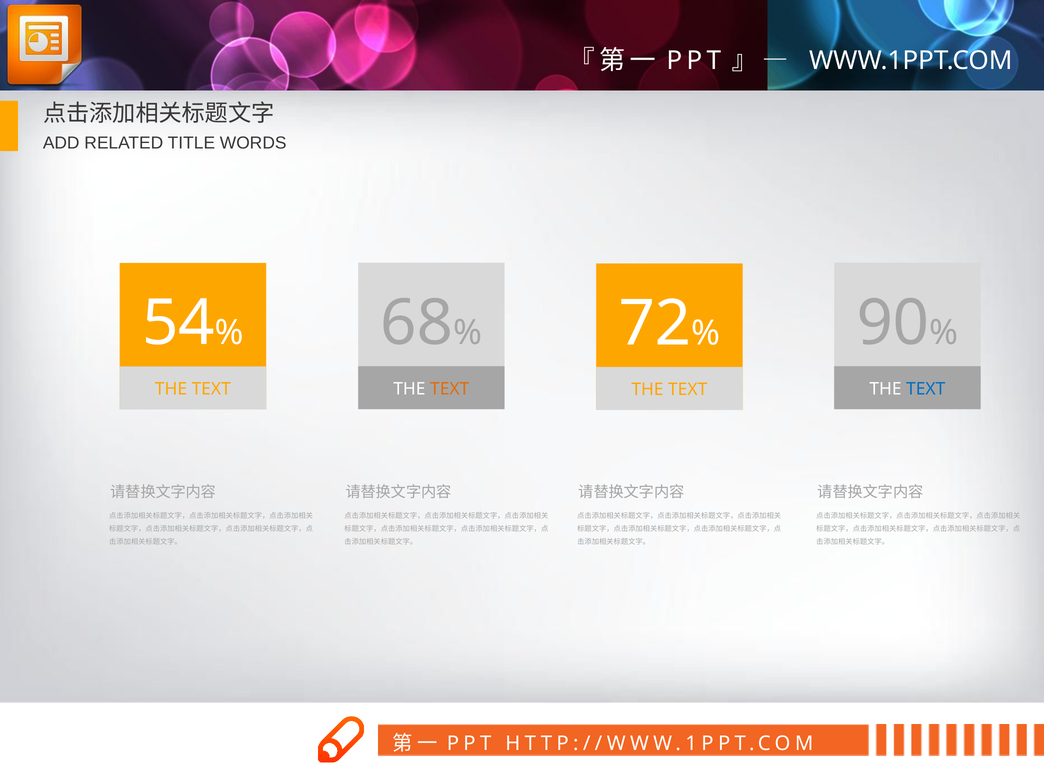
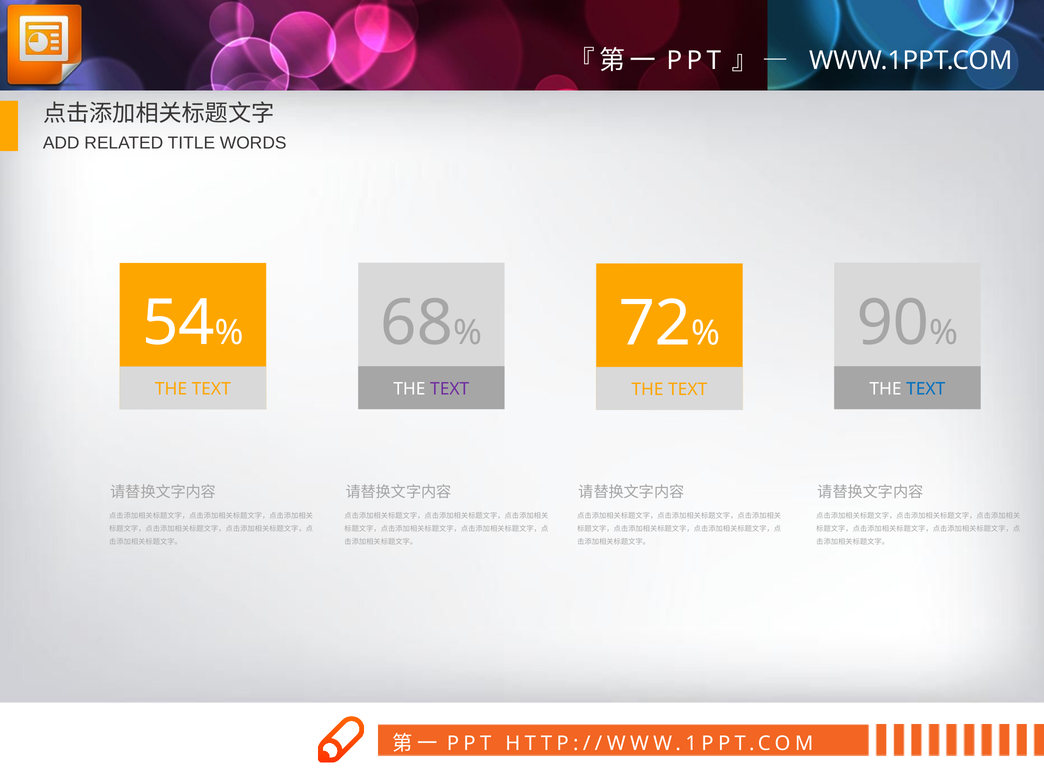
TEXT at (450, 389) colour: orange -> purple
